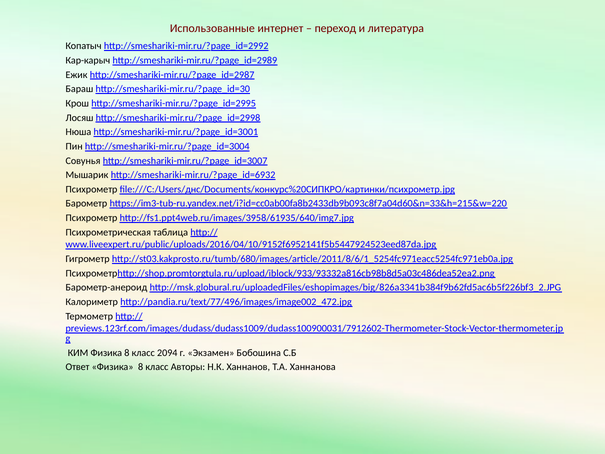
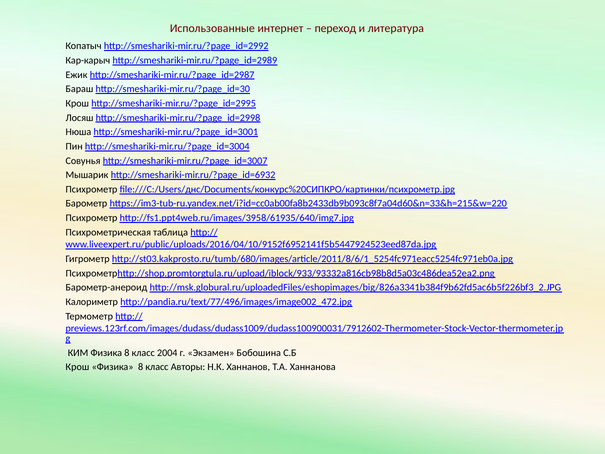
2094: 2094 -> 2004
Ответ at (78, 367): Ответ -> Крош
